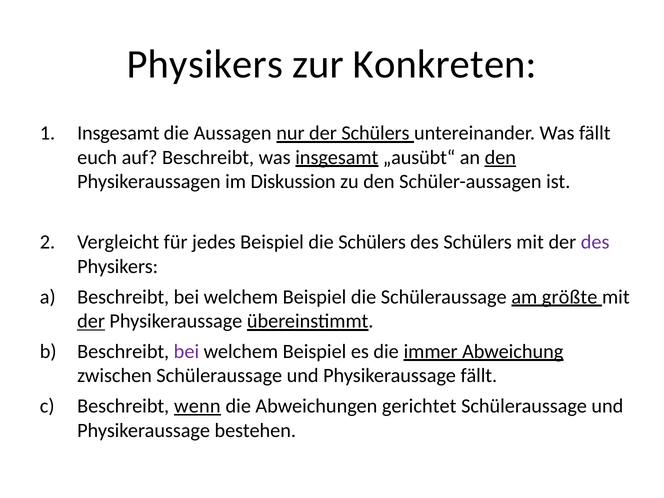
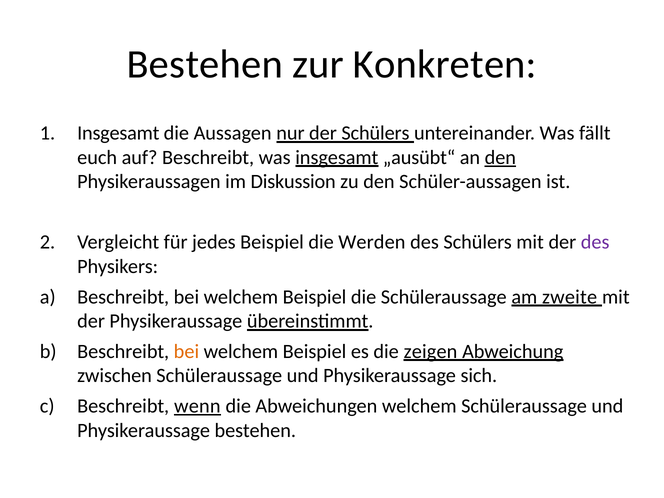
Physikers at (205, 64): Physikers -> Bestehen
die Schülers: Schülers -> Werden
größte: größte -> zweite
der at (91, 321) underline: present -> none
bei at (186, 351) colour: purple -> orange
immer: immer -> zeigen
Physikeraussage fällt: fällt -> sich
Abweichungen gerichtet: gerichtet -> welchem
